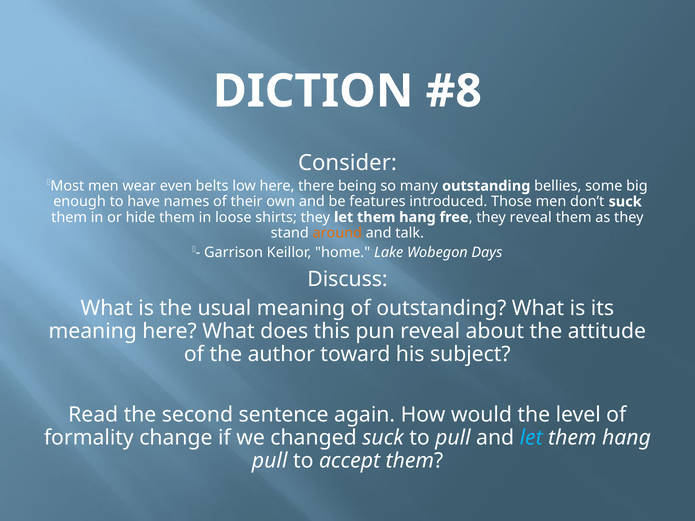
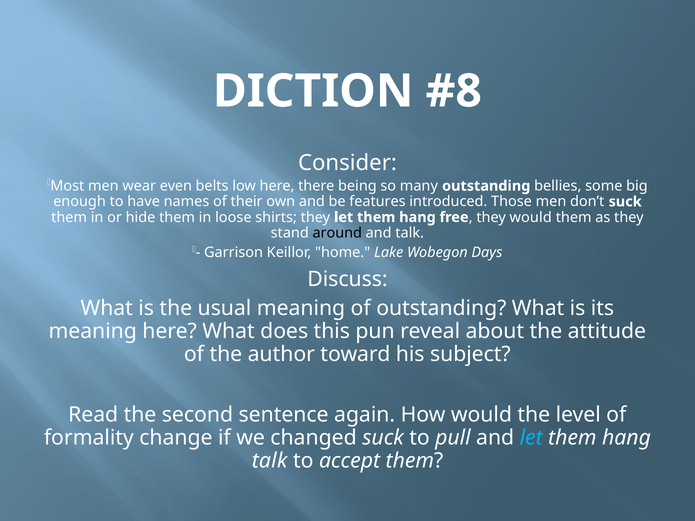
they reveal: reveal -> would
around colour: orange -> black
pull at (270, 461): pull -> talk
